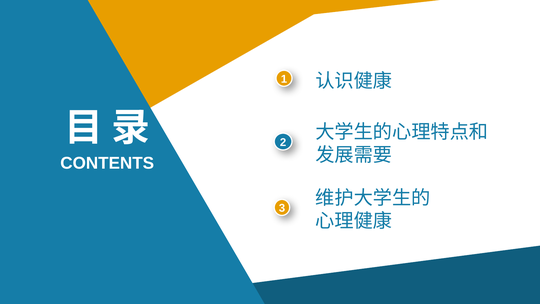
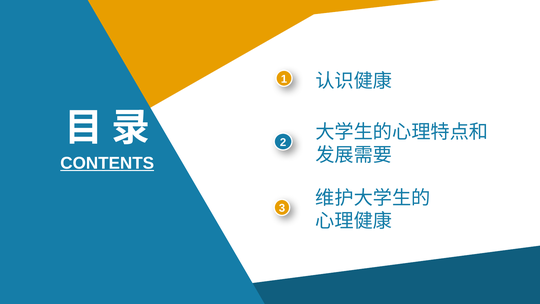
CONTENTS underline: none -> present
